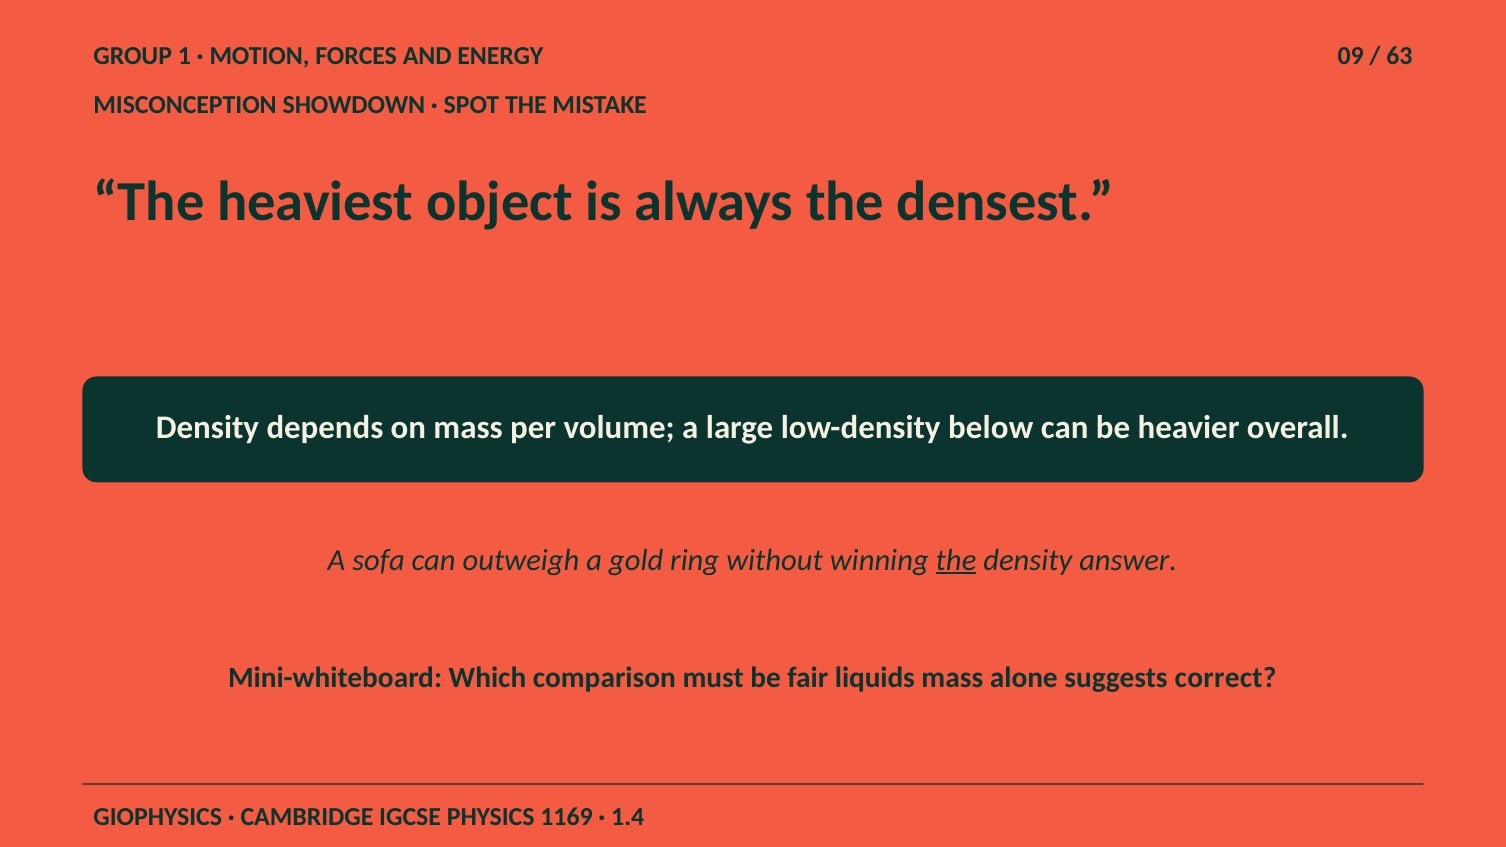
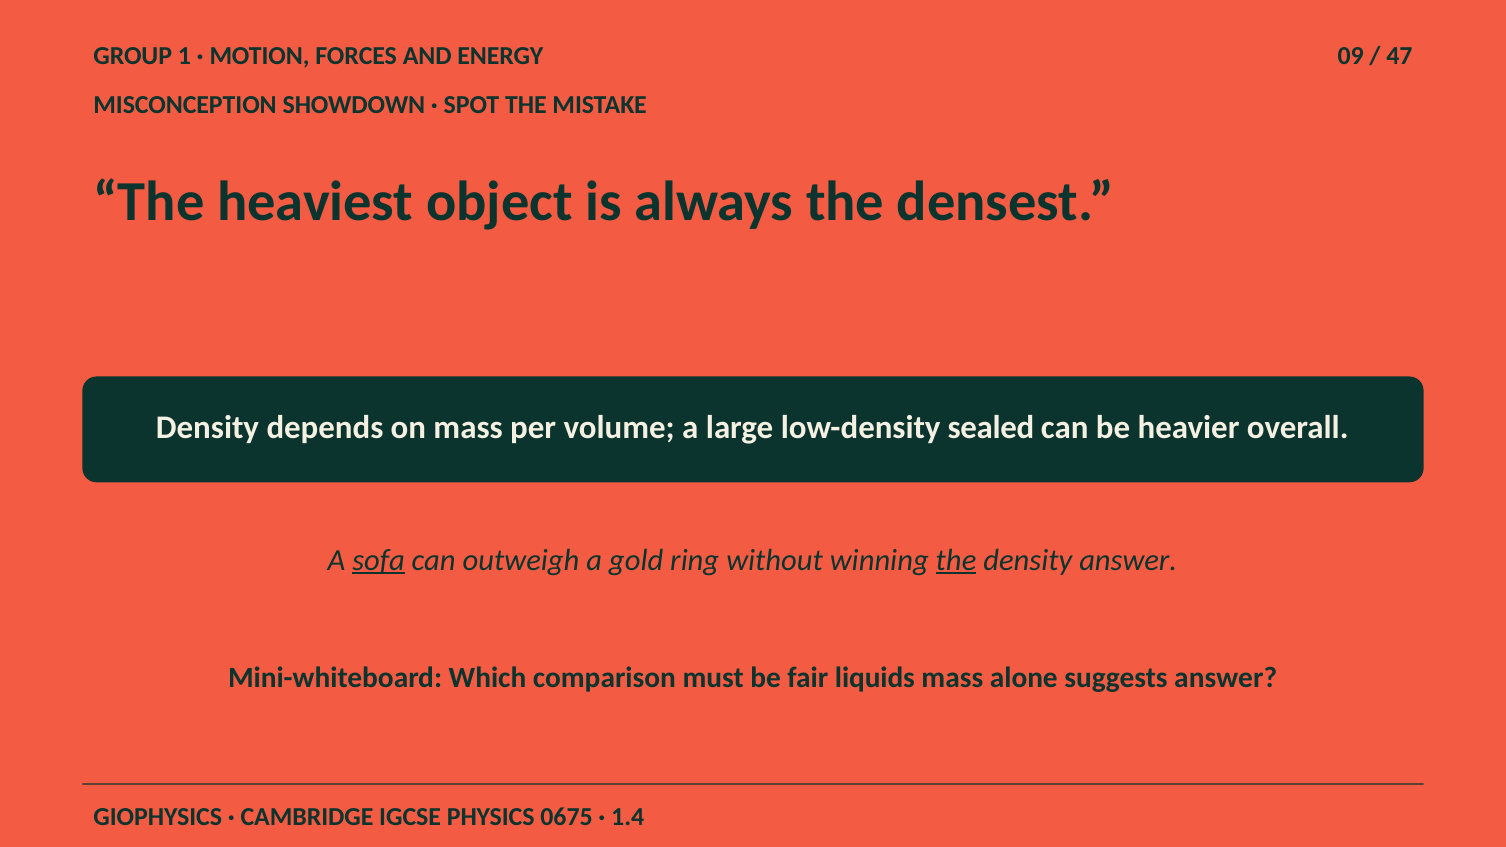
63: 63 -> 47
below: below -> sealed
sofa underline: none -> present
suggests correct: correct -> answer
1169: 1169 -> 0675
